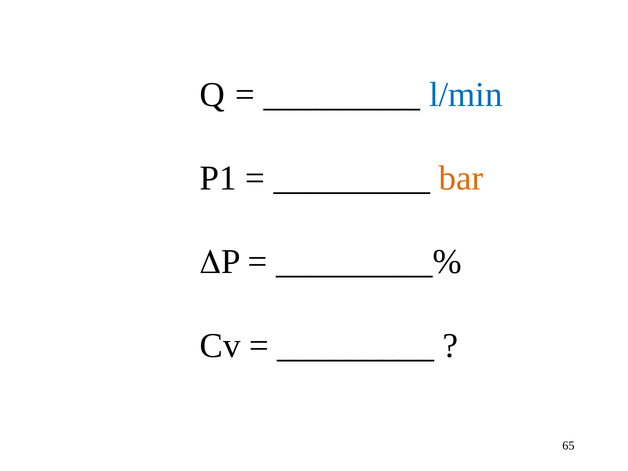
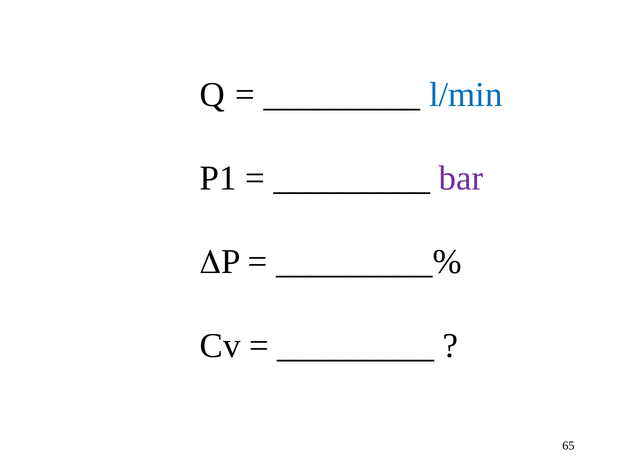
bar colour: orange -> purple
